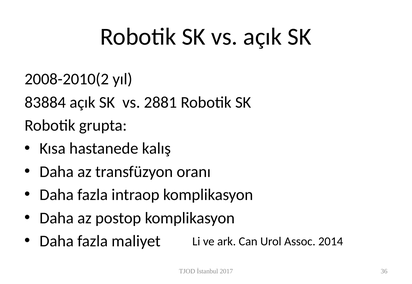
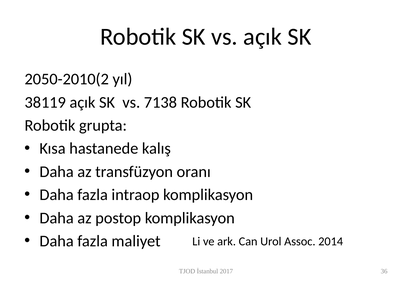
2008-2010(2: 2008-2010(2 -> 2050-2010(2
83884: 83884 -> 38119
2881: 2881 -> 7138
